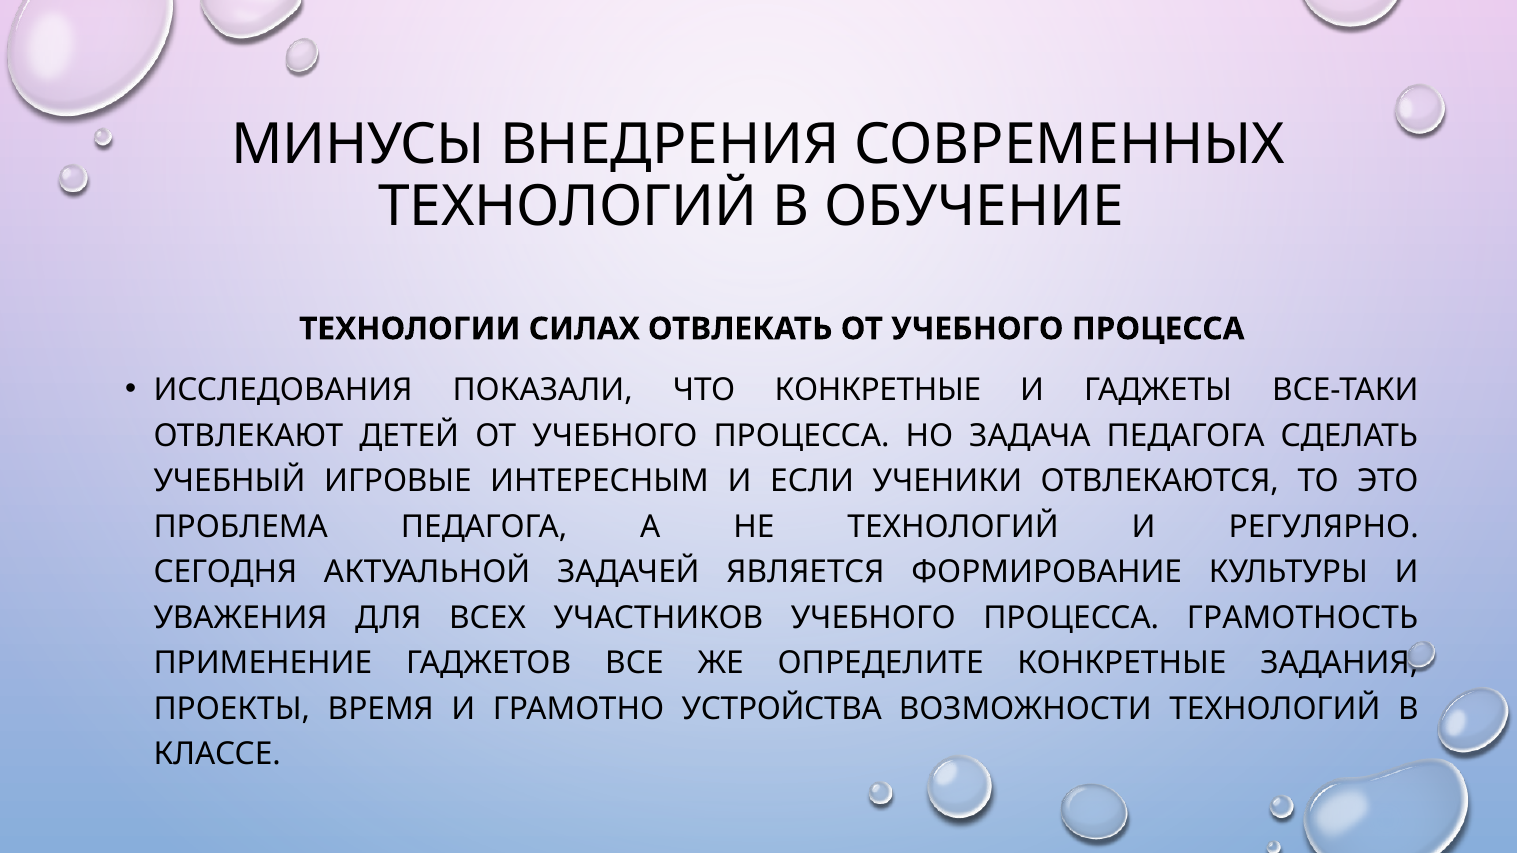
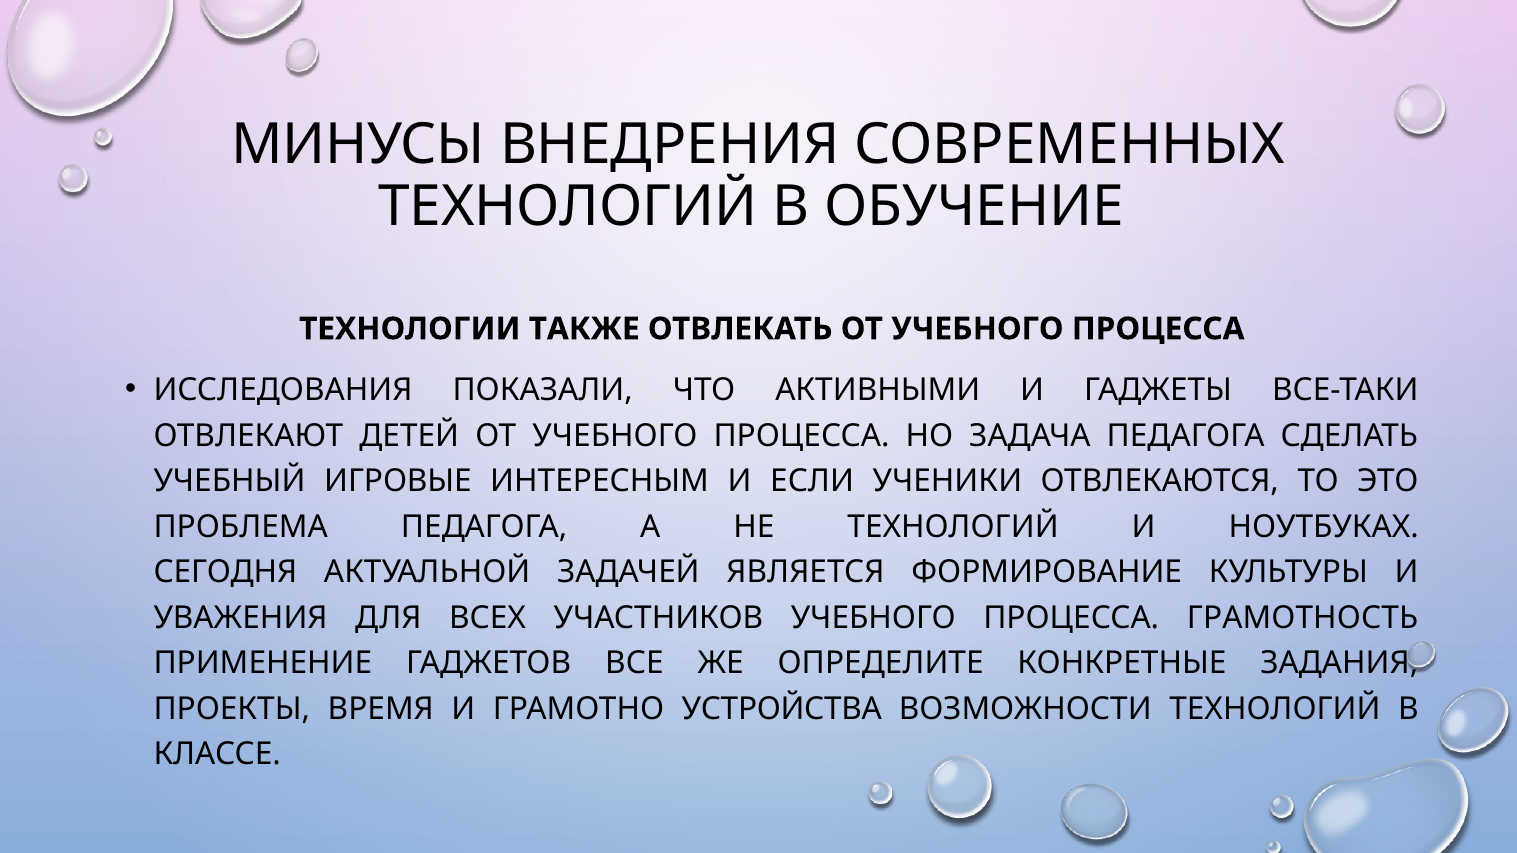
СИЛАХ: СИЛАХ -> ТАКЖЕ
ЧТО КОНКРЕТНЫЕ: КОНКРЕТНЫЕ -> АКТИВНЫМИ
РЕГУЛЯРНО: РЕГУЛЯРНО -> НОУТБУКАХ
